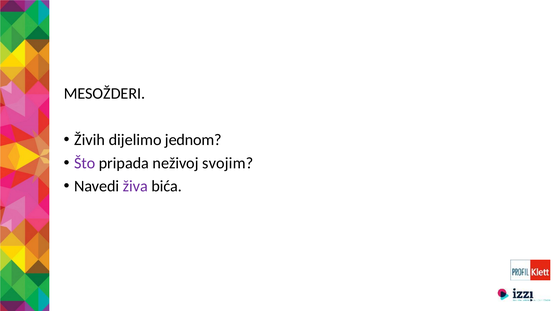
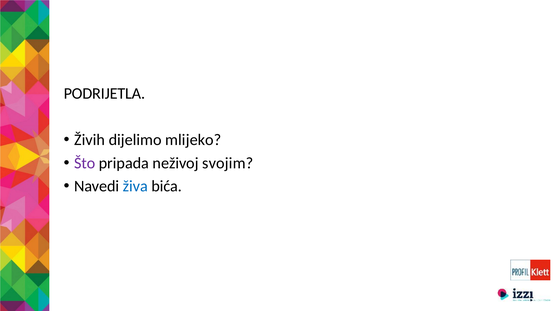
MESOŽDERI: MESOŽDERI -> PODRIJETLA
jednom: jednom -> mlijeko
živa colour: purple -> blue
